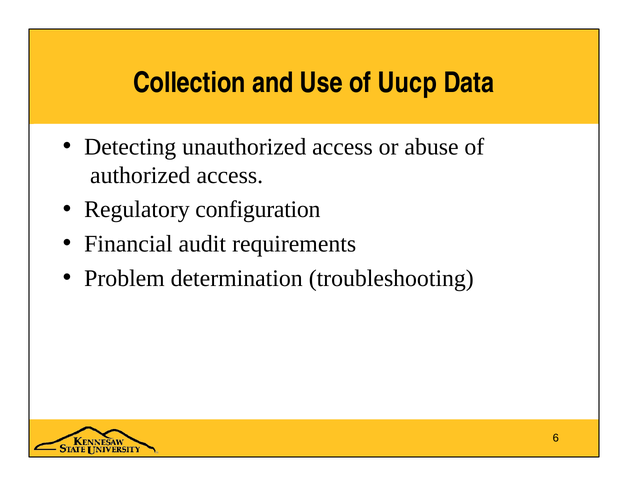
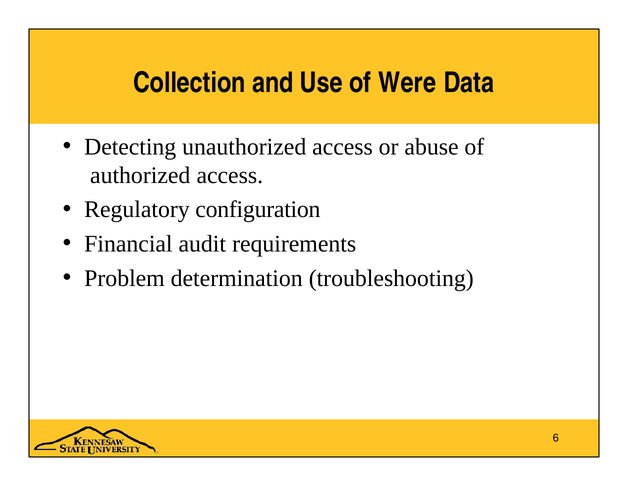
Uucp: Uucp -> Were
